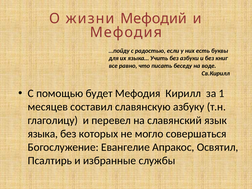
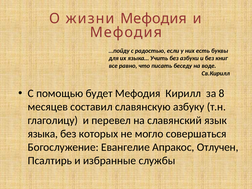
жизни Мефодий: Мефодий -> Мефодия
1: 1 -> 8
Освятил: Освятил -> Отлучен
